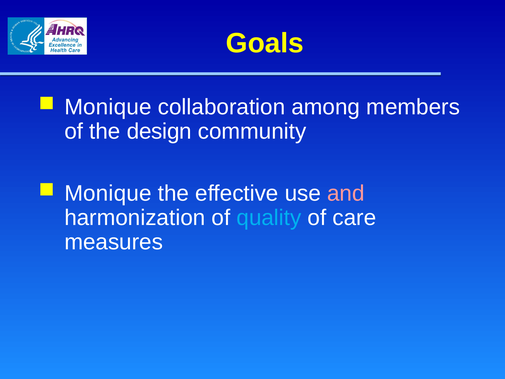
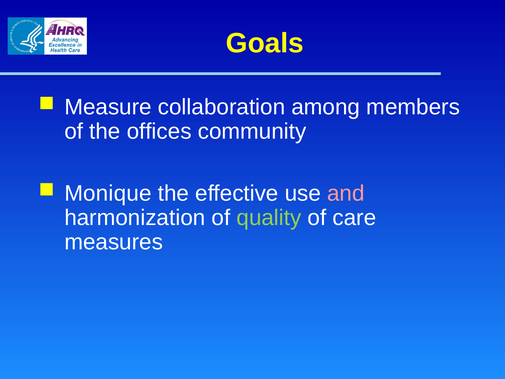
Monique at (108, 107): Monique -> Measure
design: design -> offices
quality colour: light blue -> light green
